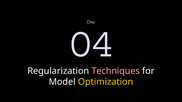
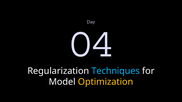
Techniques colour: pink -> light blue
